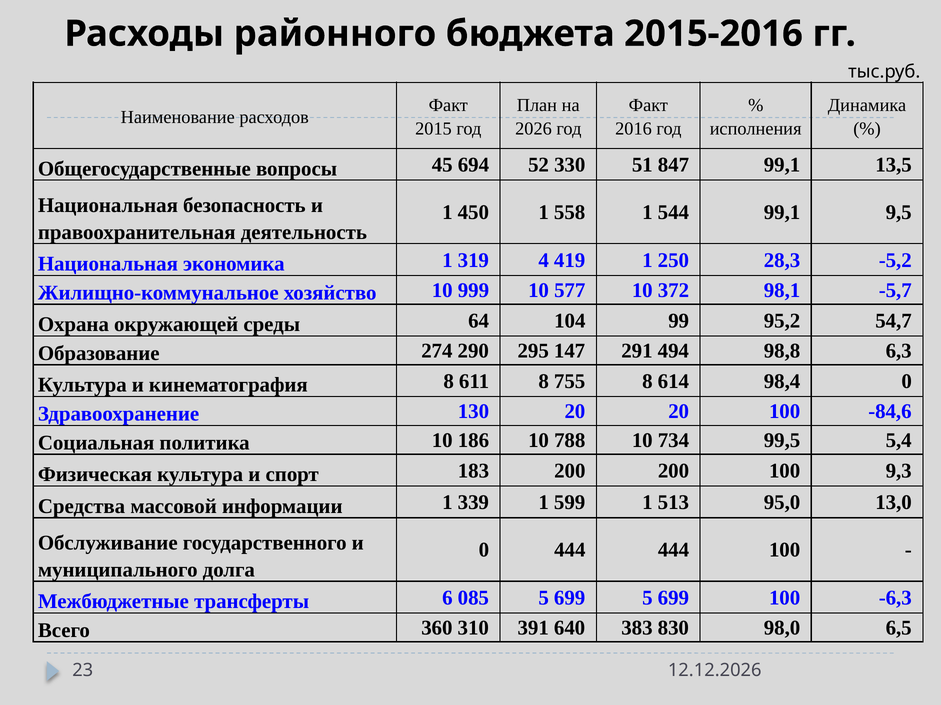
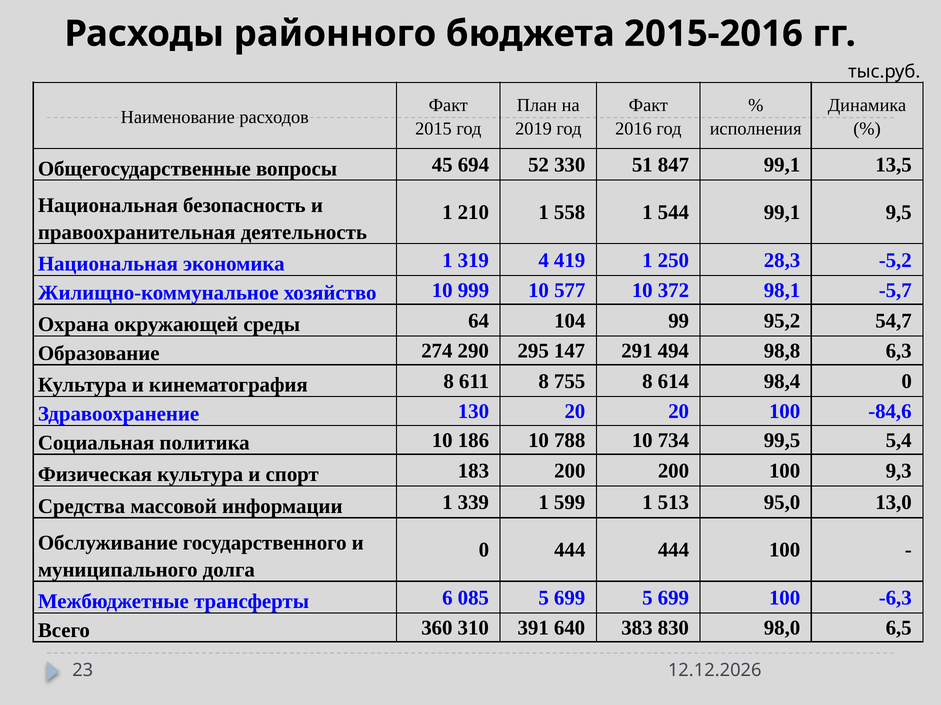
2026: 2026 -> 2019
450: 450 -> 210
